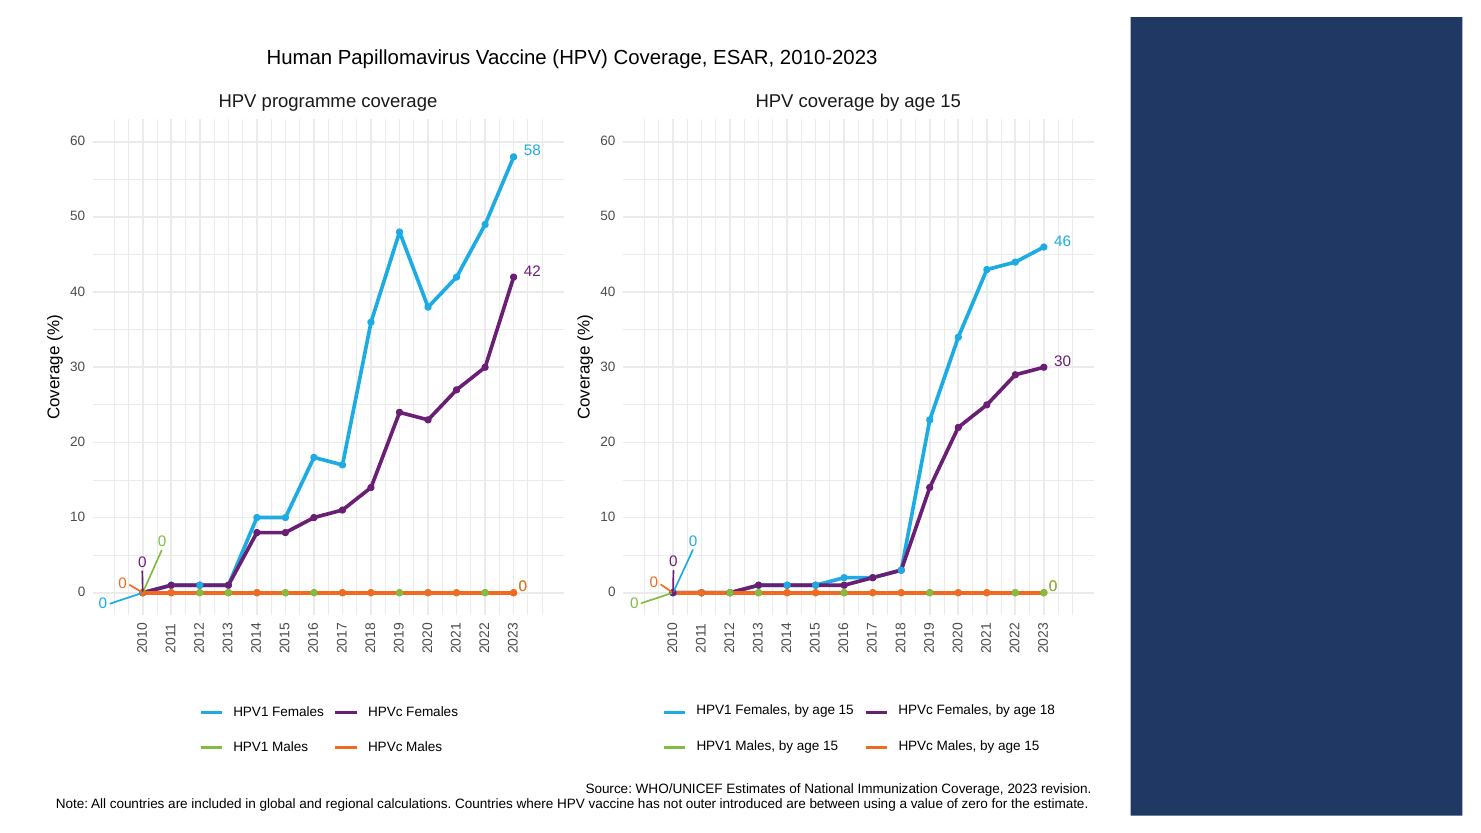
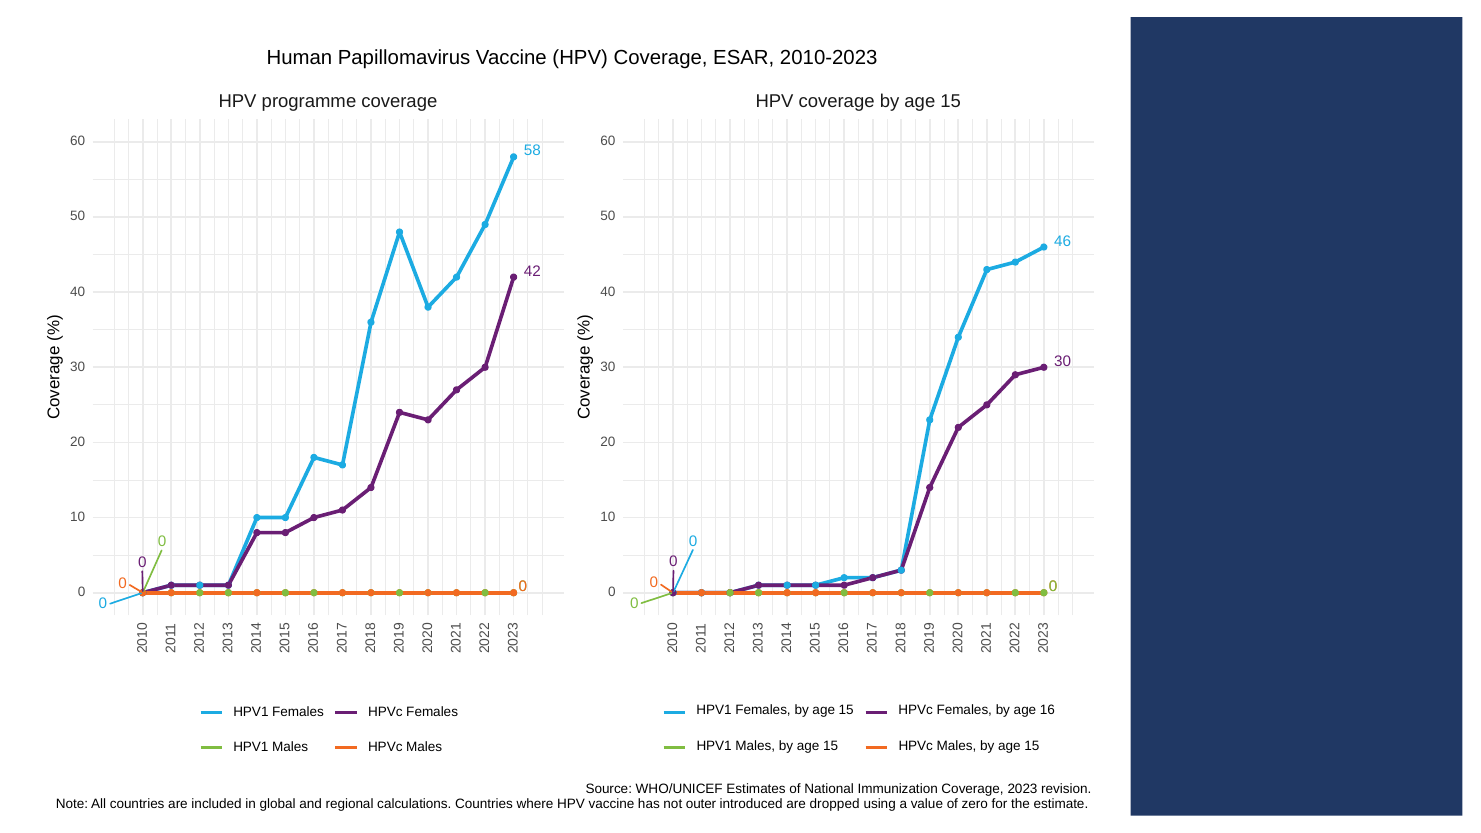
18: 18 -> 16
between: between -> dropped
